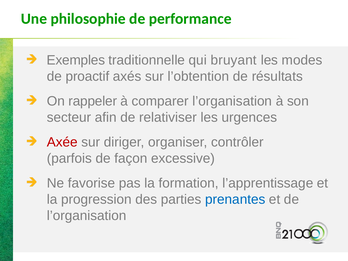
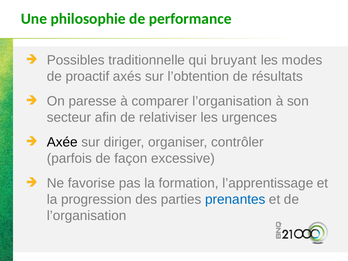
Exemples: Exemples -> Possibles
rappeler: rappeler -> paresse
Axée colour: red -> black
